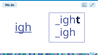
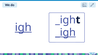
_igh at (65, 32) underline: none -> present
